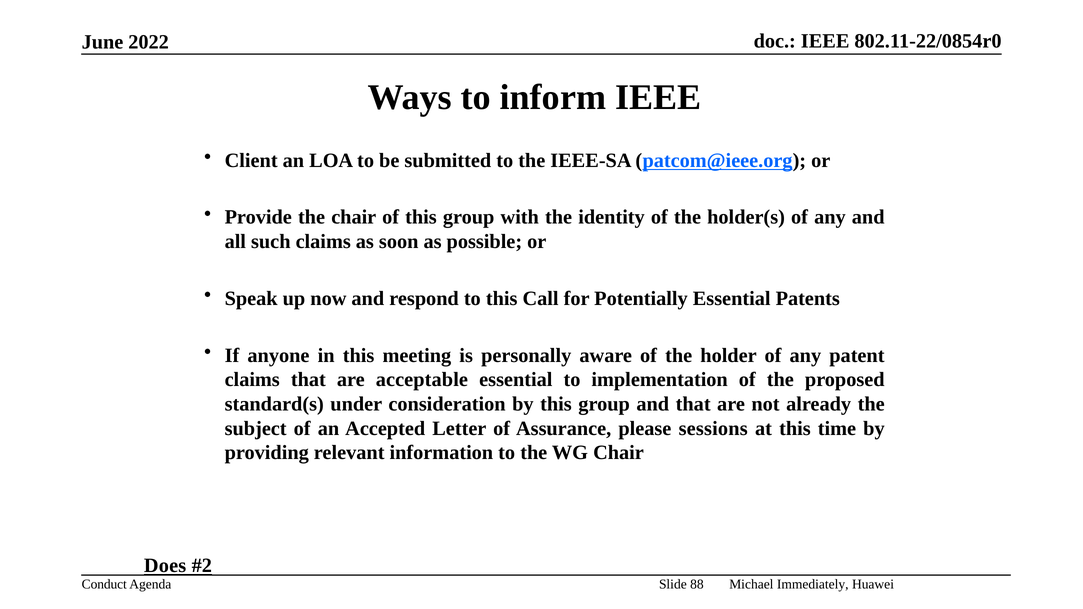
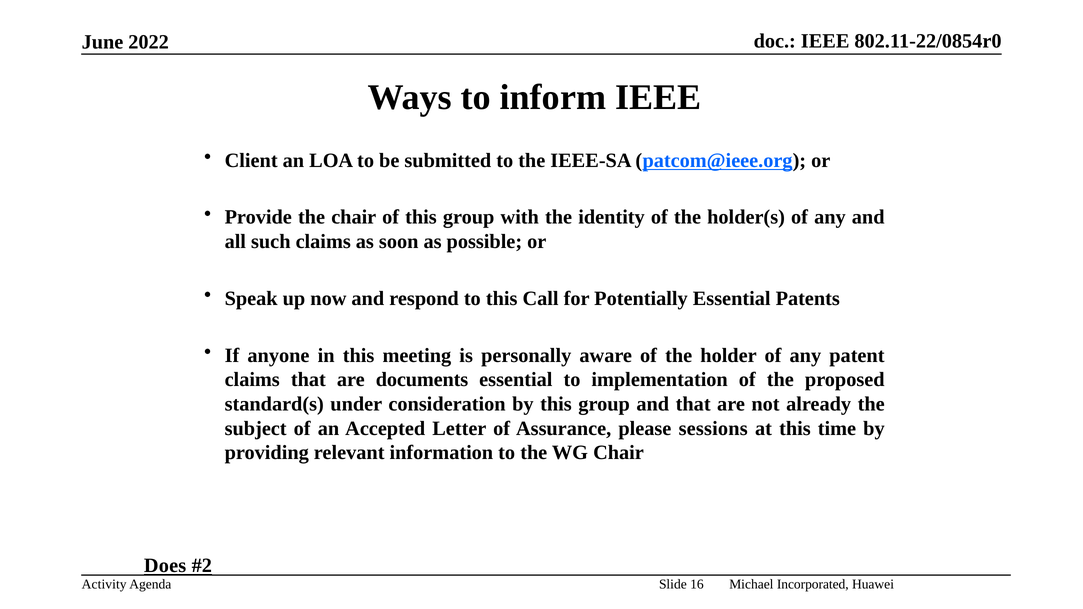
acceptable: acceptable -> documents
Conduct: Conduct -> Activity
88: 88 -> 16
Immediately: Immediately -> Incorporated
